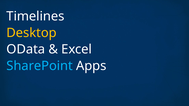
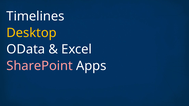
SharePoint colour: light blue -> pink
